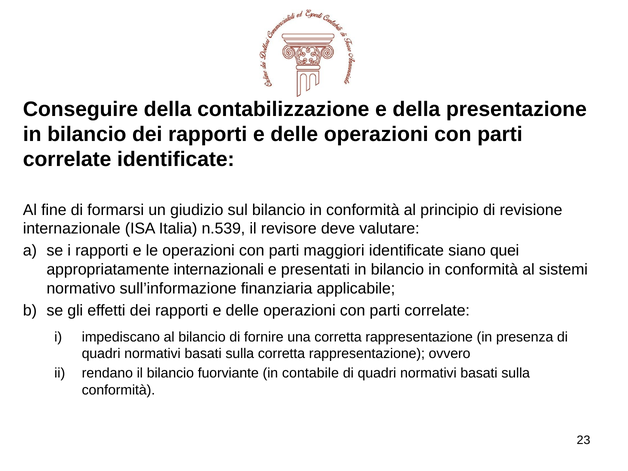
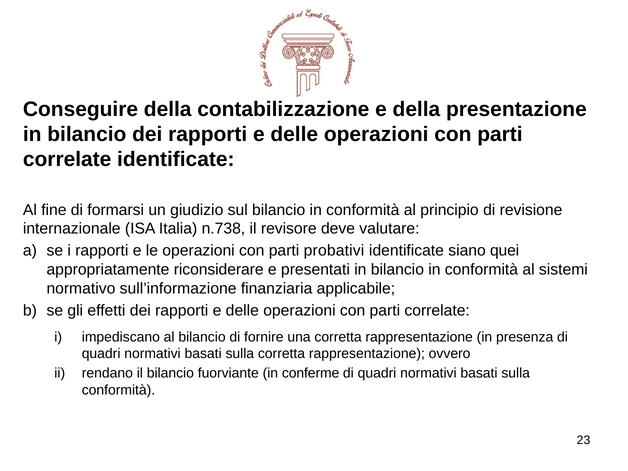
n.539: n.539 -> n.738
maggiori: maggiori -> probativi
internazionali: internazionali -> riconsiderare
contabile: contabile -> conferme
